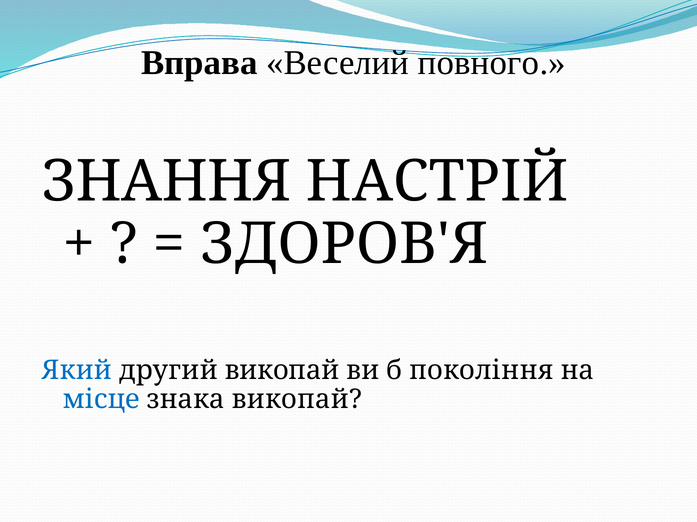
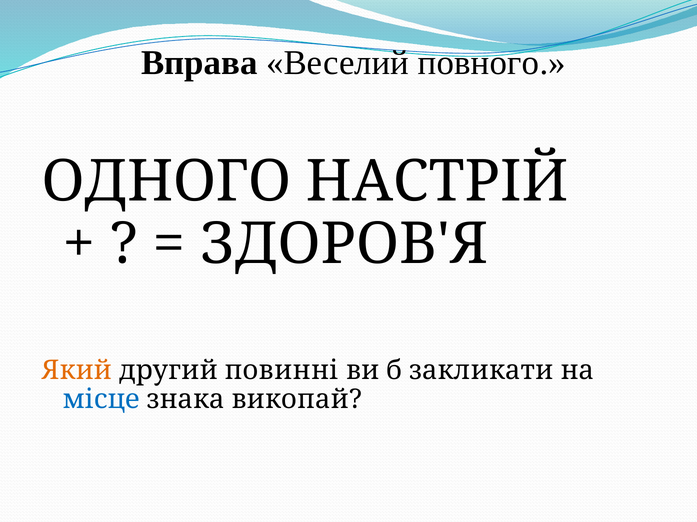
ЗНАННЯ: ЗНАННЯ -> ОДНОГО
Який colour: blue -> orange
другий викопай: викопай -> повинні
покоління: покоління -> закликати
